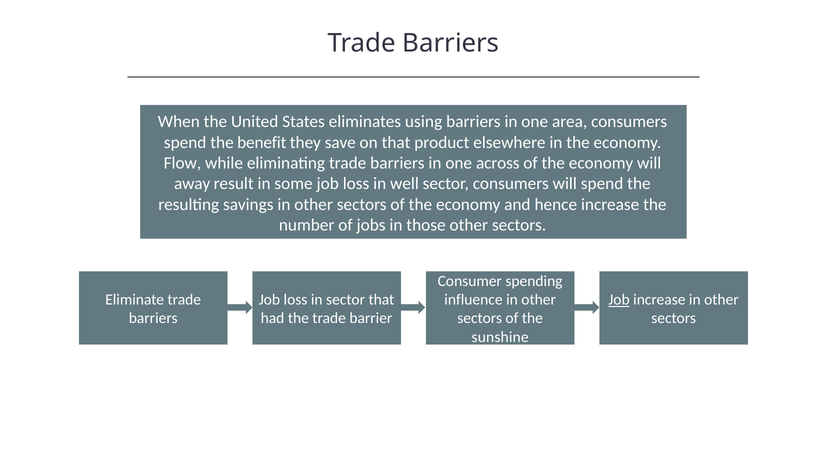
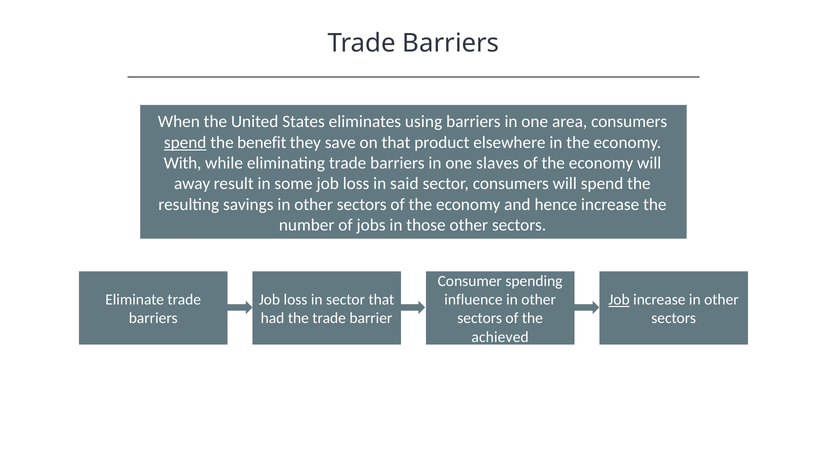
spend at (185, 143) underline: none -> present
Flow: Flow -> With
across: across -> slaves
well: well -> said
sunshine: sunshine -> achieved
